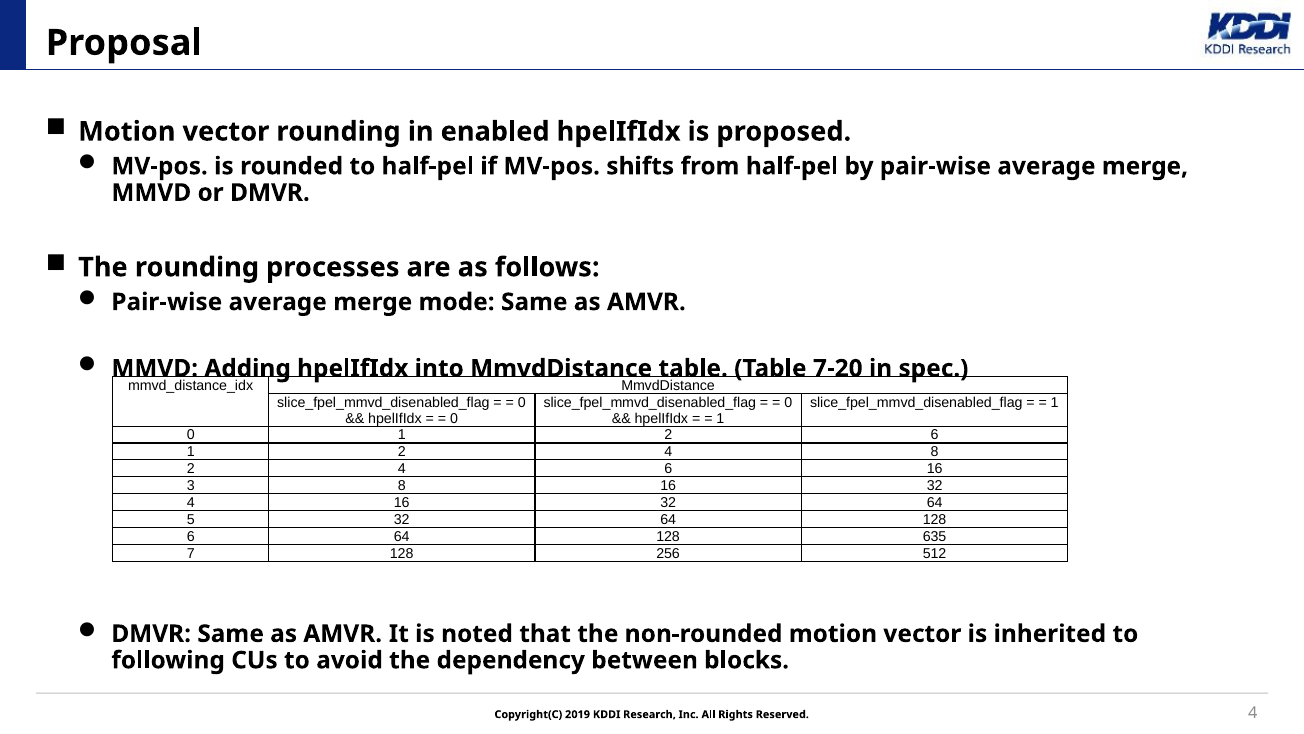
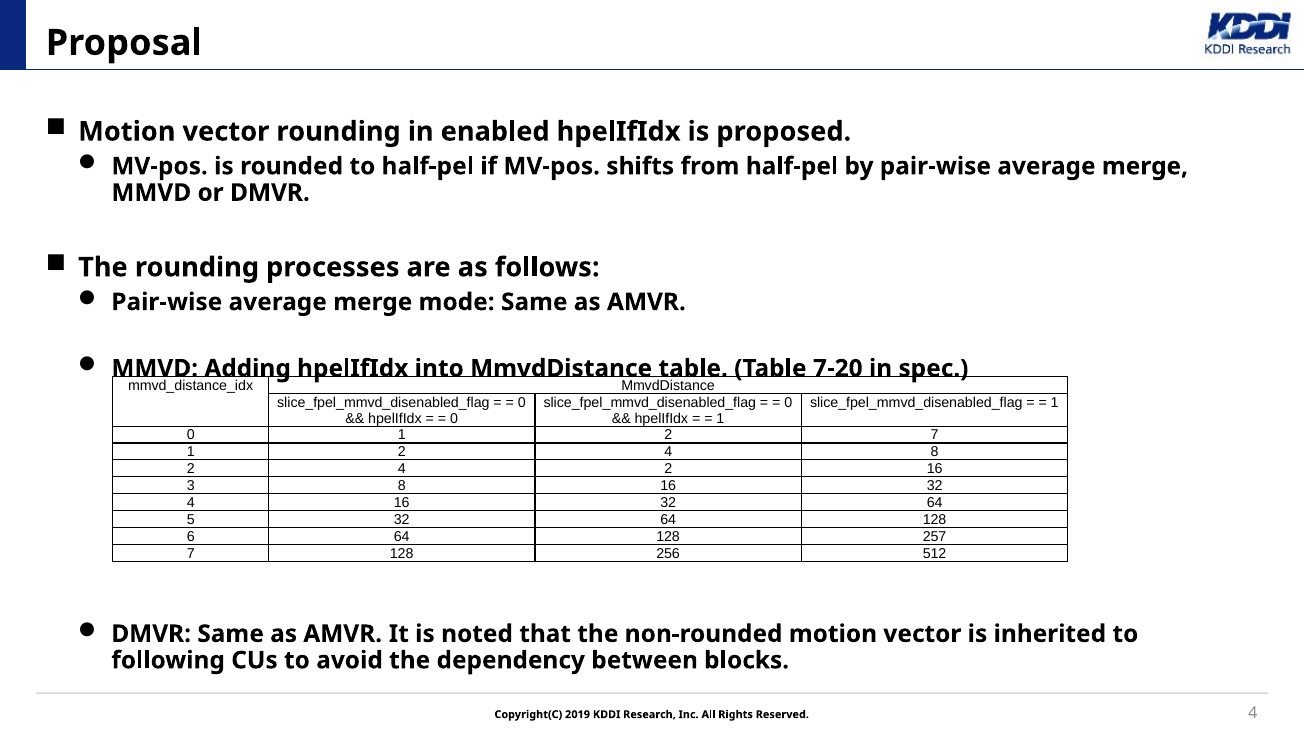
2 6: 6 -> 7
4 6: 6 -> 2
635: 635 -> 257
